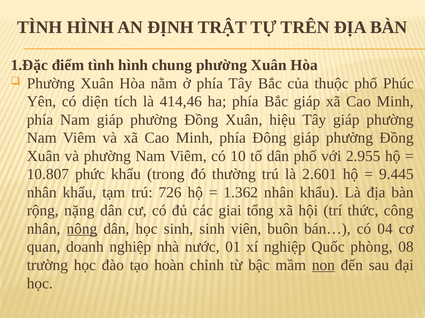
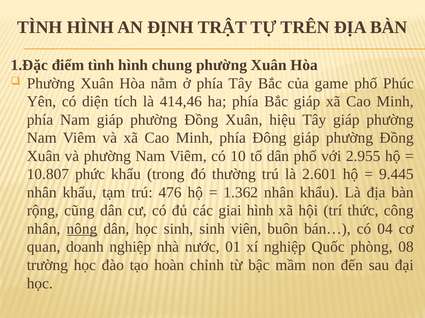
thuộc: thuộc -> game
726: 726 -> 476
nặng: nặng -> cũng
giai tổng: tổng -> hình
non underline: present -> none
